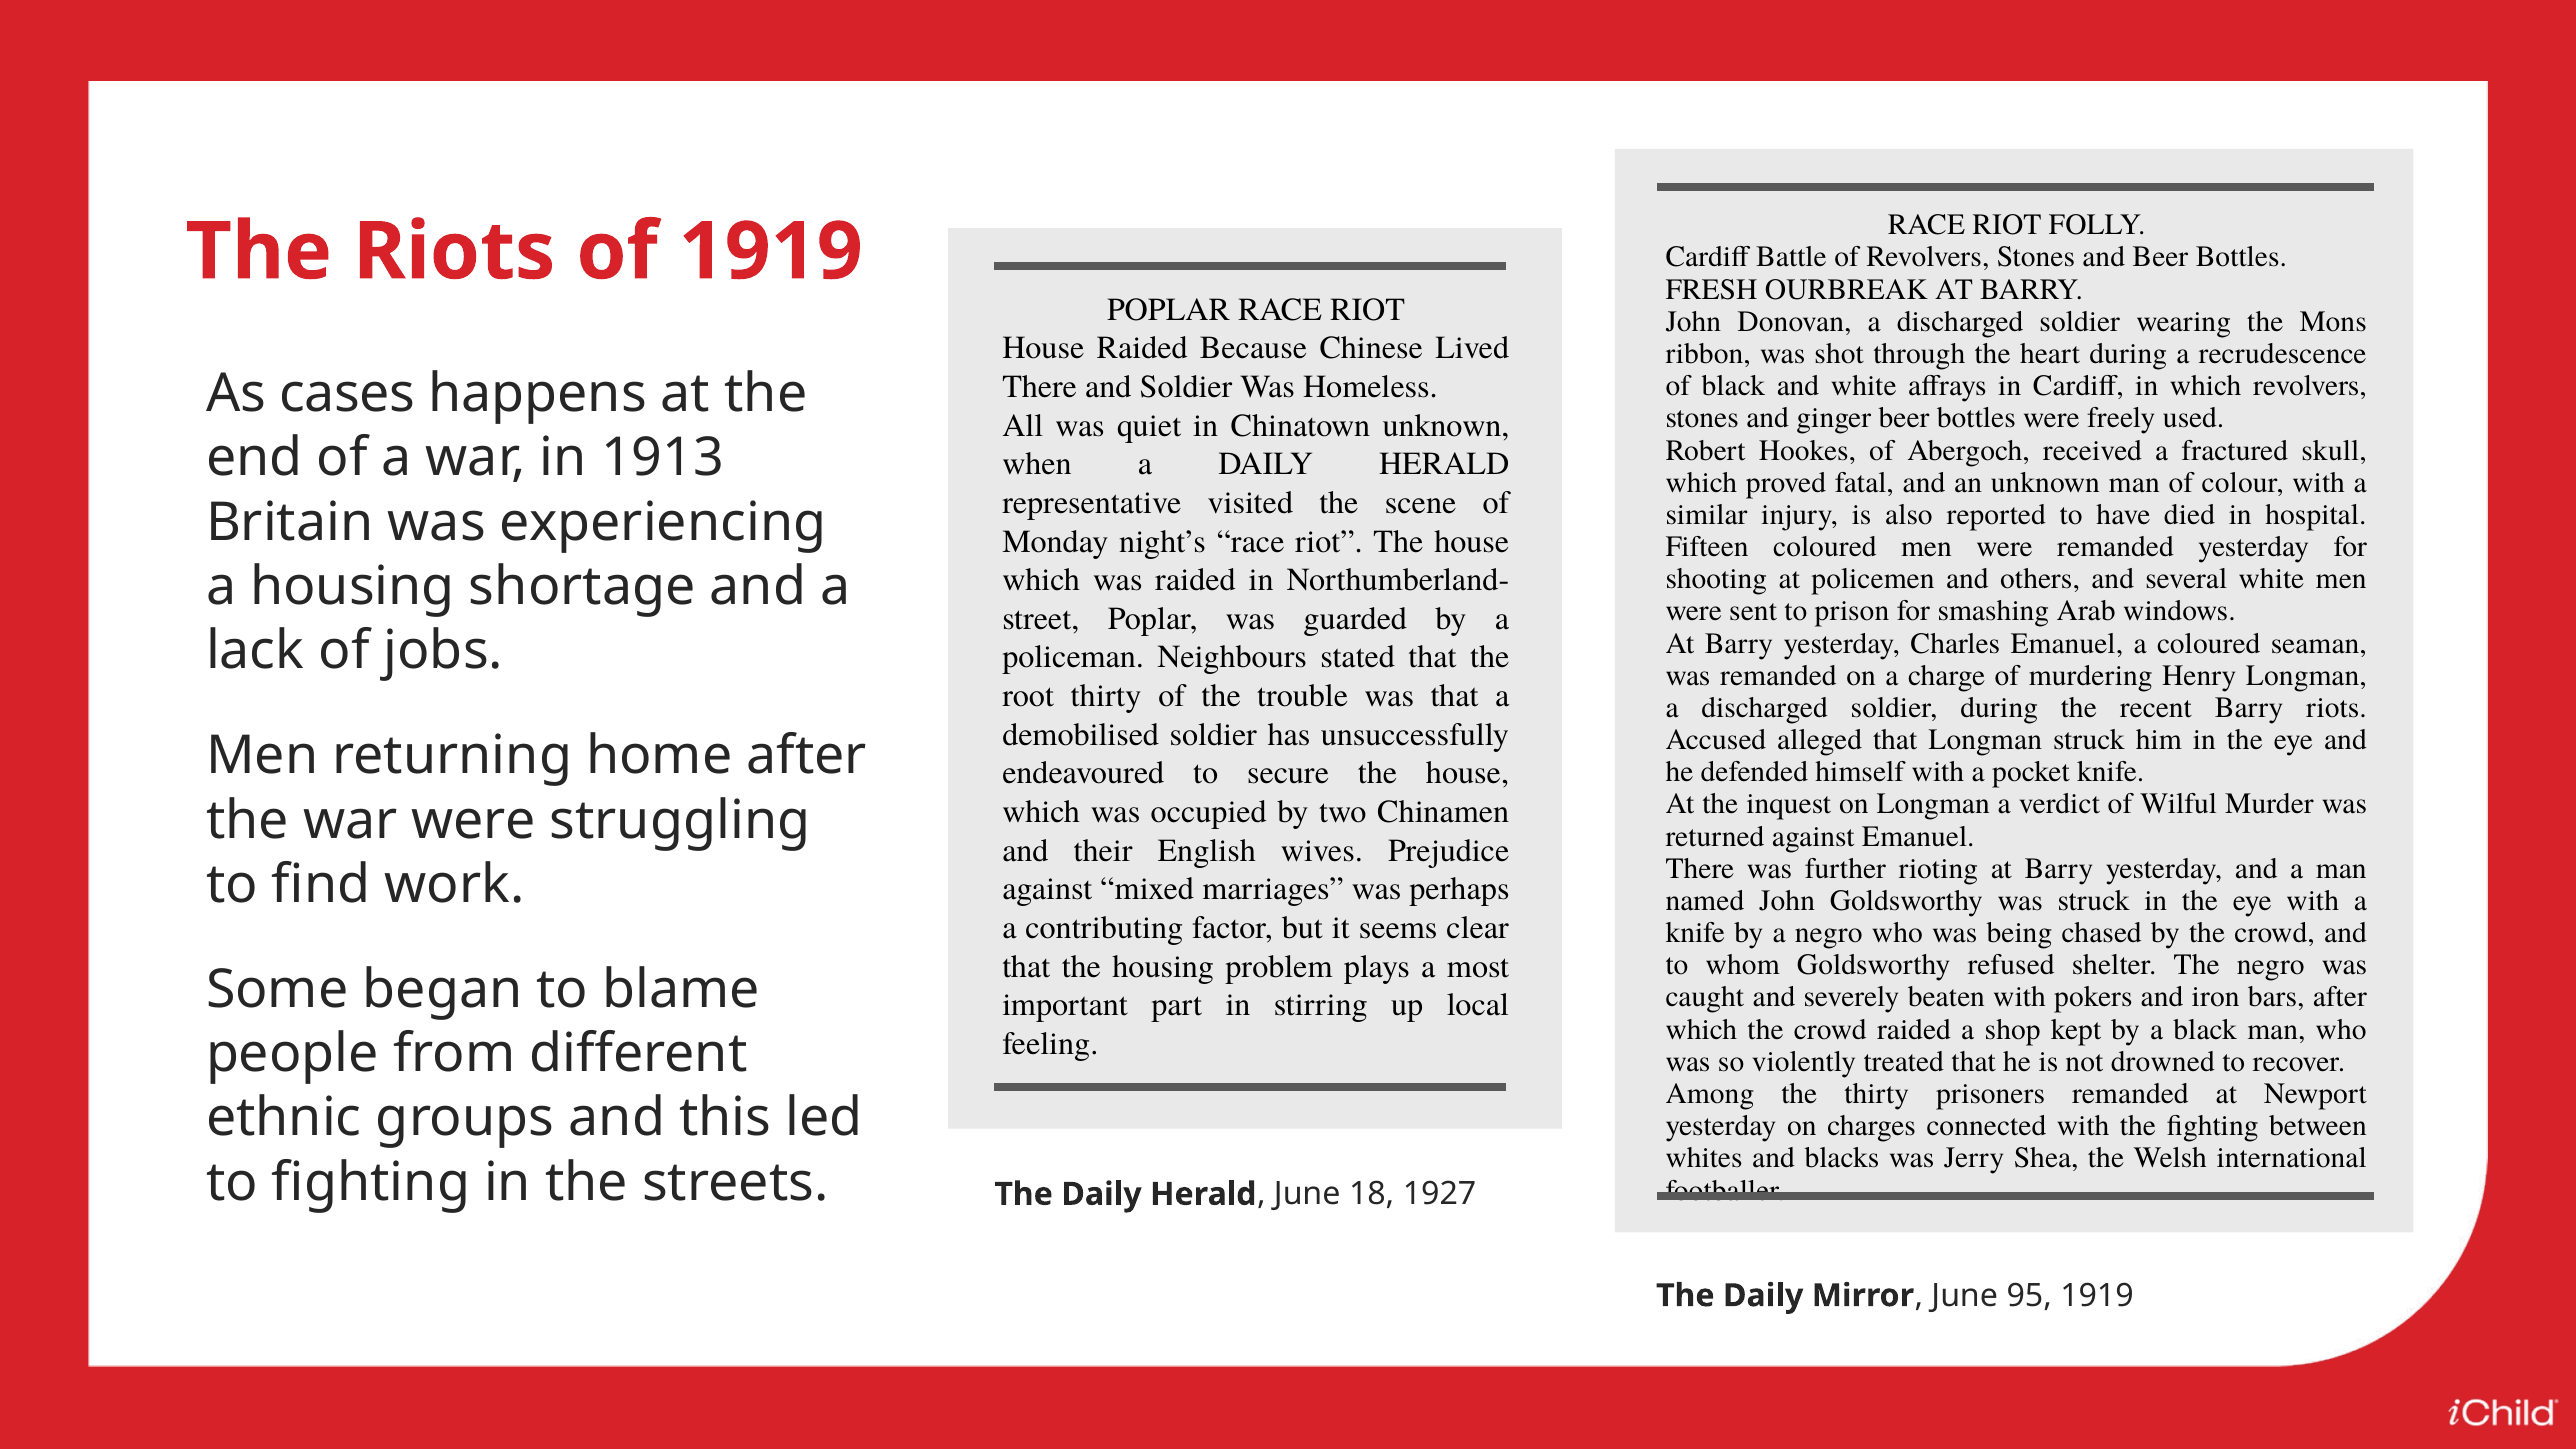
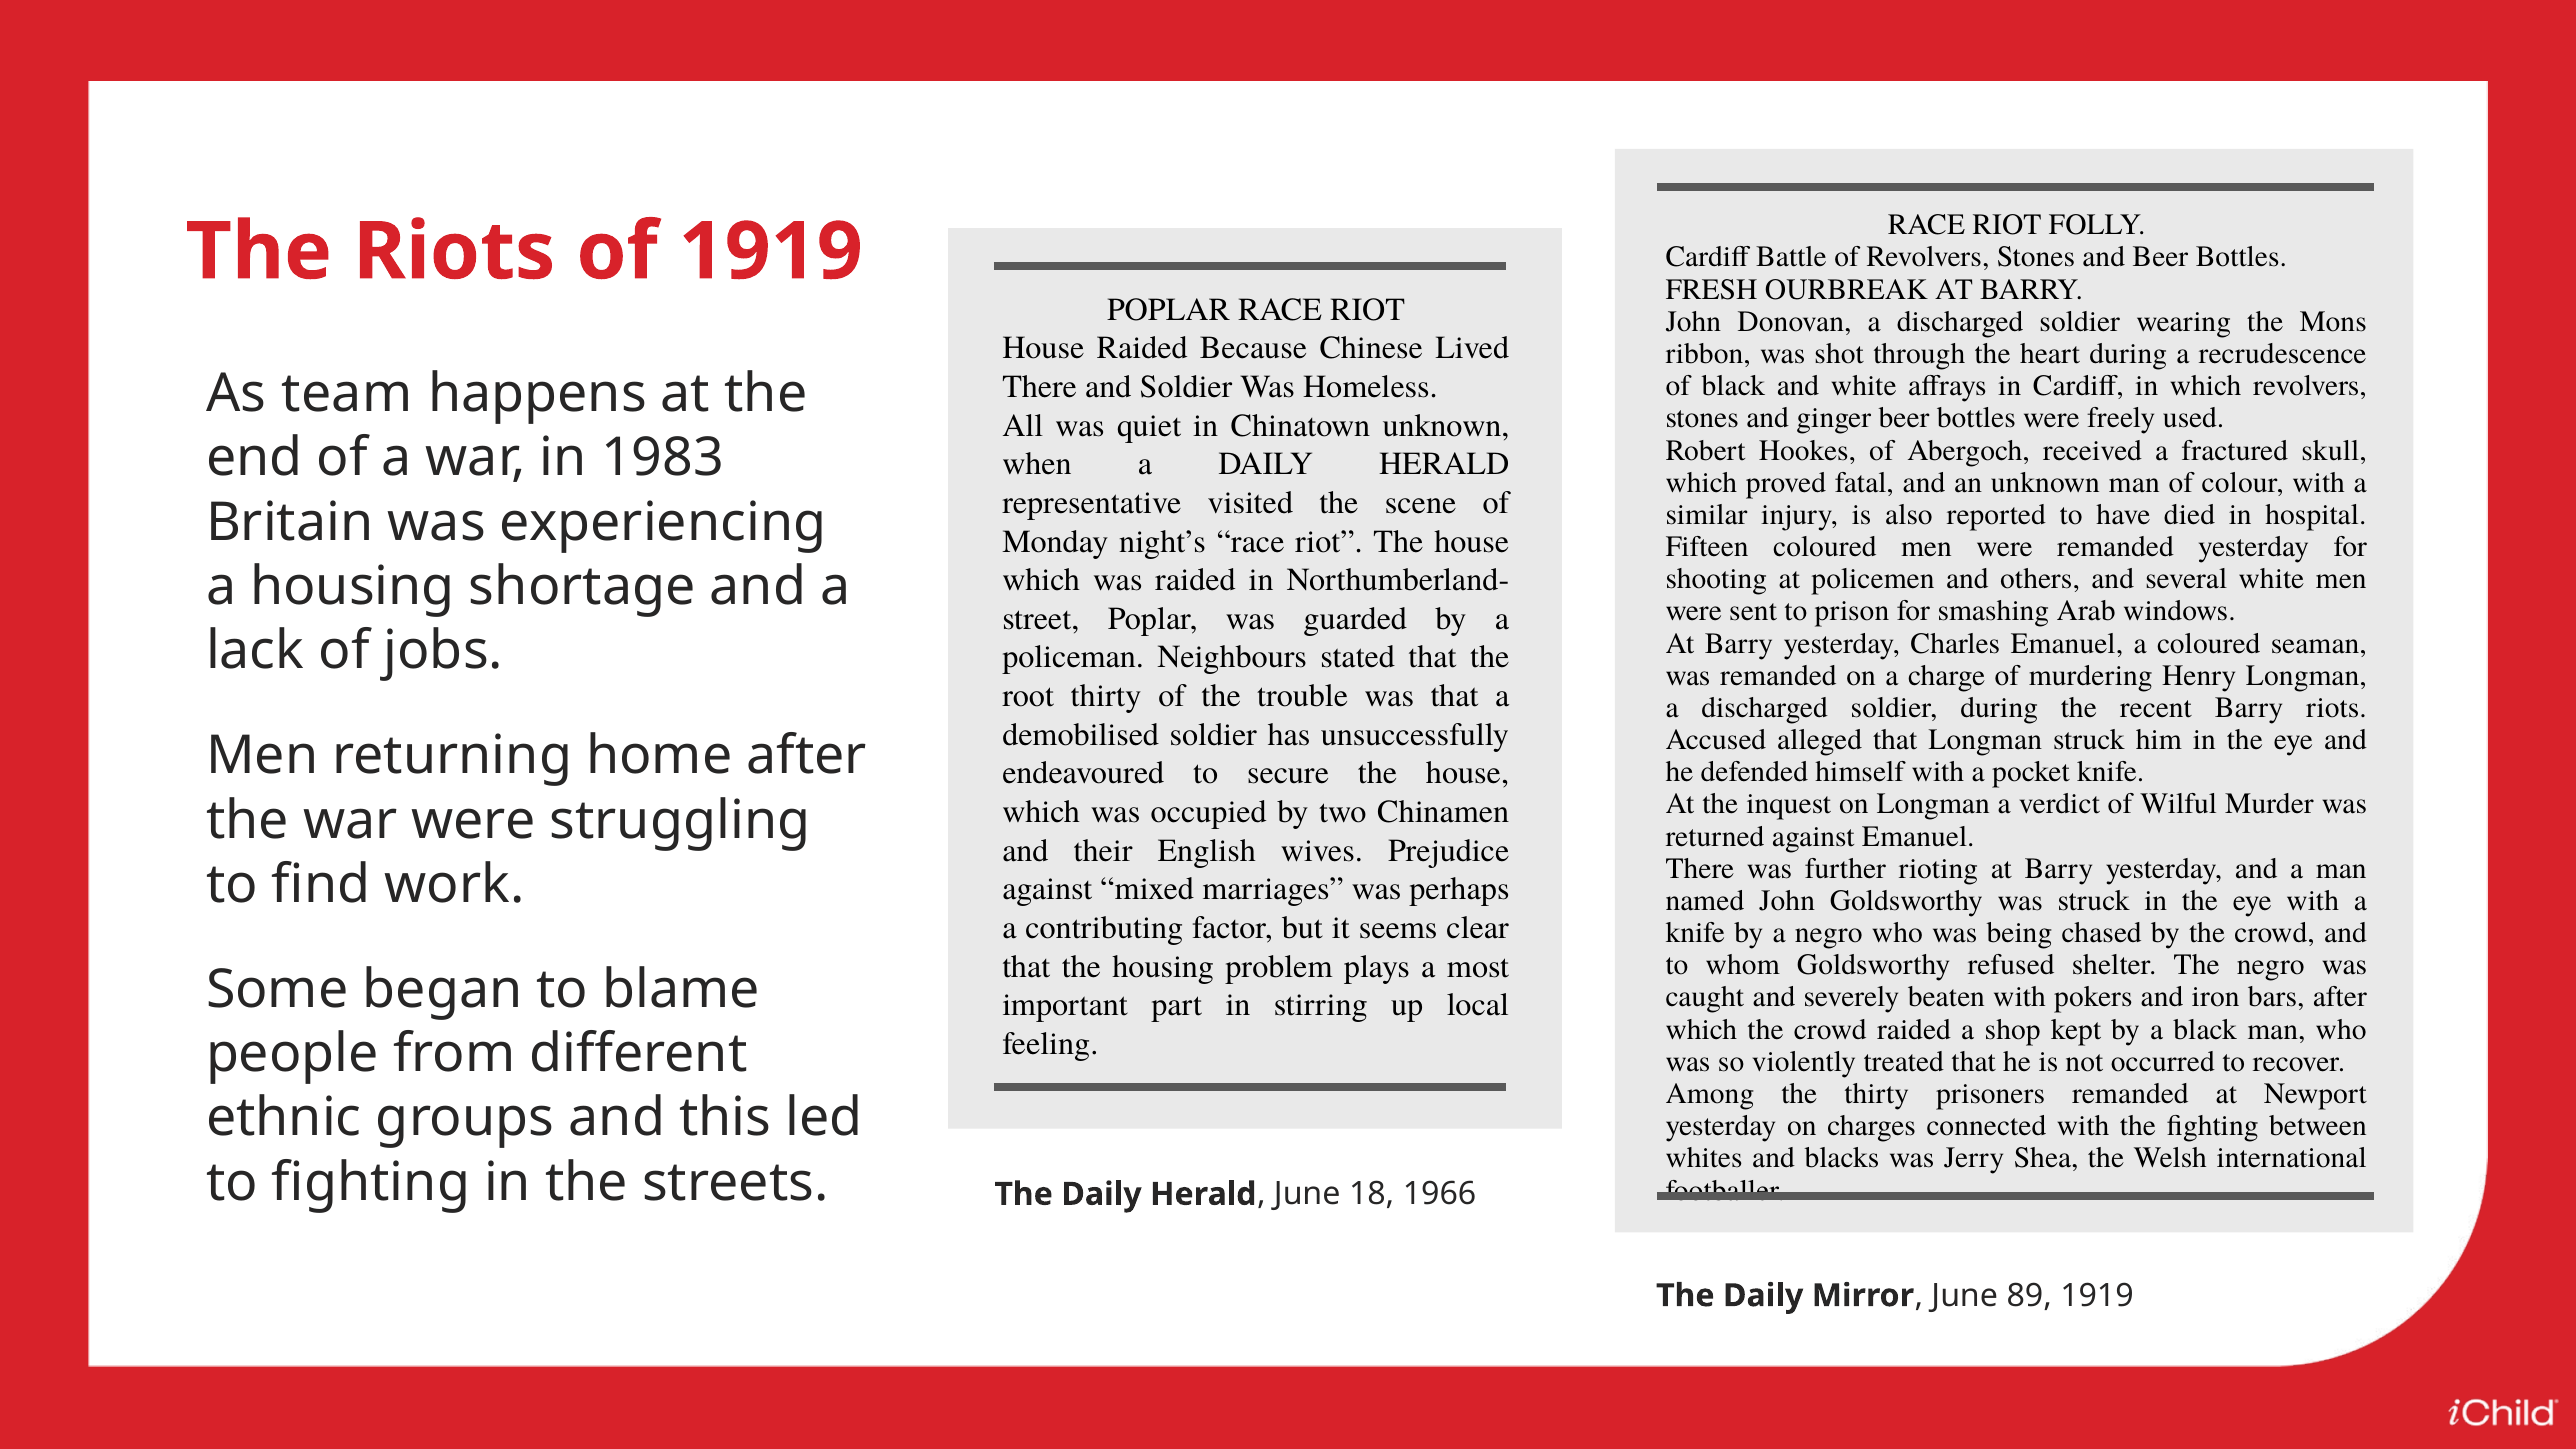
cases: cases -> team
1913: 1913 -> 1983
drowned: drowned -> occurred
1927: 1927 -> 1966
95: 95 -> 89
